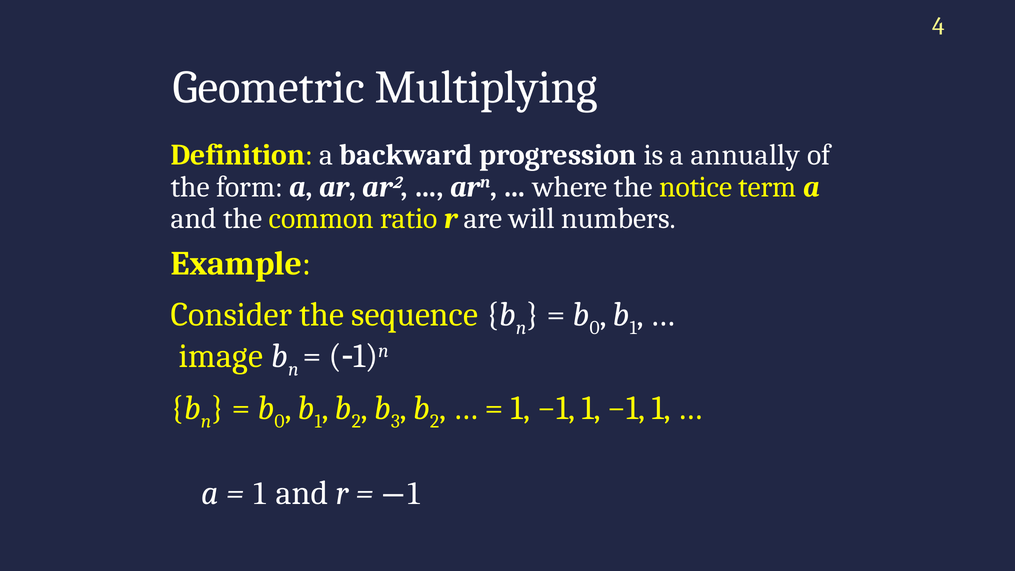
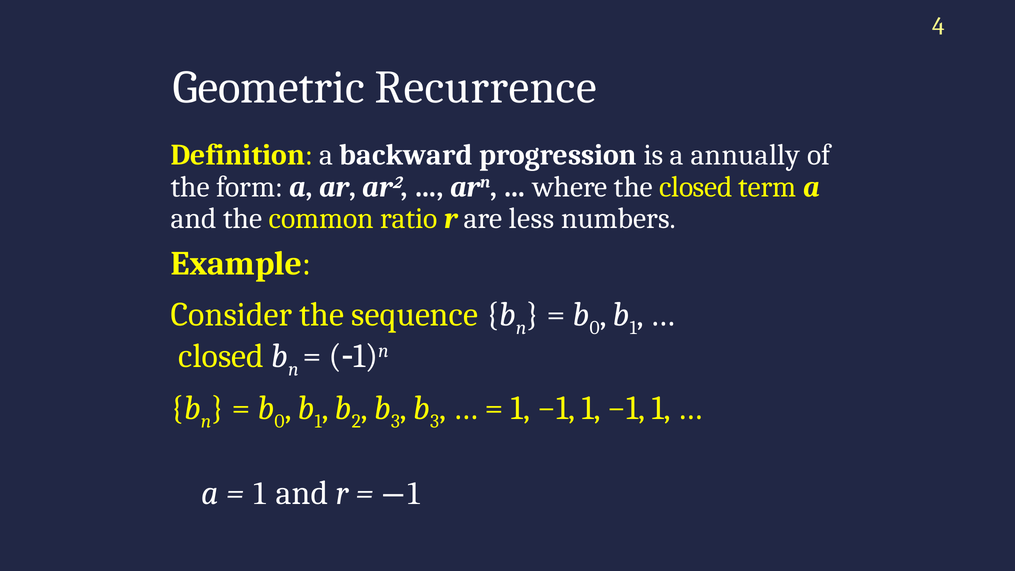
Multiplying: Multiplying -> Recurrence
the notice: notice -> closed
will: will -> less
image at (221, 356): image -> closed
2 at (435, 421): 2 -> 3
